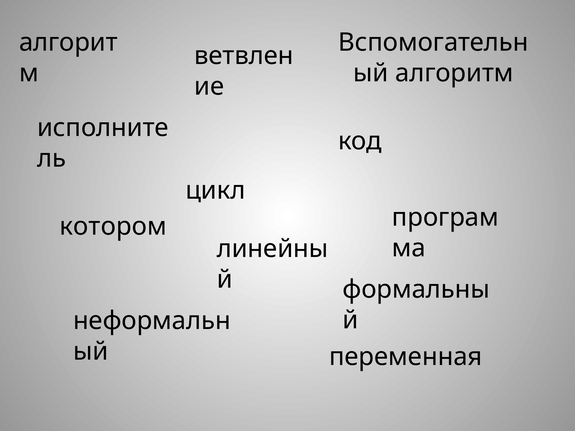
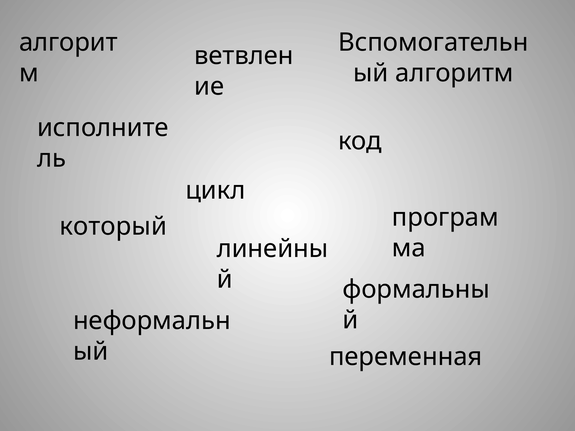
котором: котором -> который
